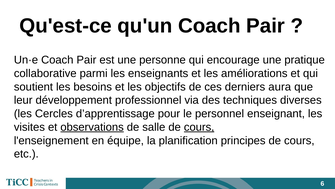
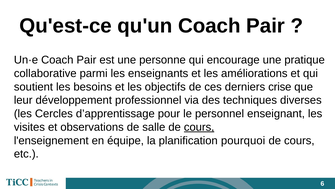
aura: aura -> crise
observations underline: present -> none
principes: principes -> pourquoi
